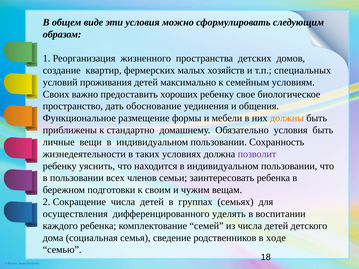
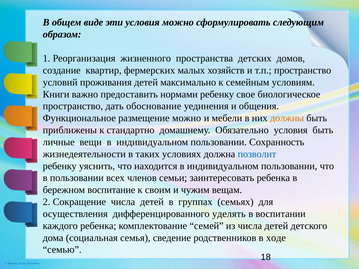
т.п специальных: специальных -> пространство
Своих: Своих -> Книги
хороших: хороших -> нормами
размещение формы: формы -> можно
позволит colour: purple -> blue
подготовки: подготовки -> воспитание
